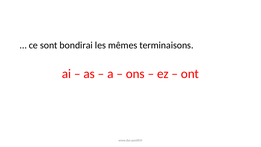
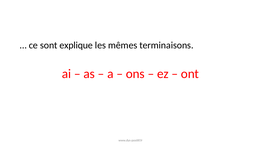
bondirai: bondirai -> explique
